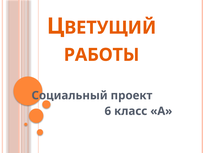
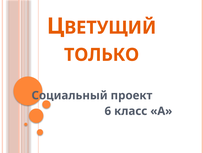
РАБОТЫ: РАБОТЫ -> ТОЛЬКО
